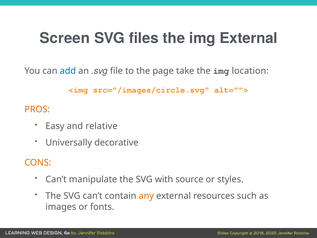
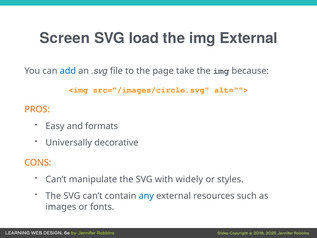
files: files -> load
location: location -> because
relative: relative -> formats
source: source -> widely
any colour: orange -> blue
